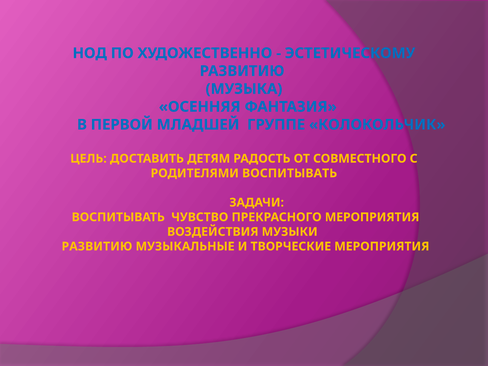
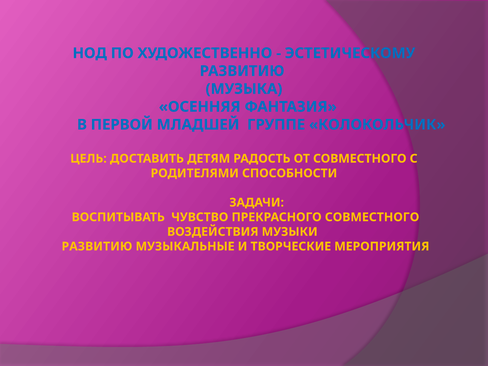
РОДИТЕЛЯМИ ВОСПИТЫВАТЬ: ВОСПИТЫВАТЬ -> СПОСОБНОСТИ
ПРЕКРАСНОГО МЕРОПРИЯТИЯ: МЕРОПРИЯТИЯ -> СОВМЕСТНОГО
